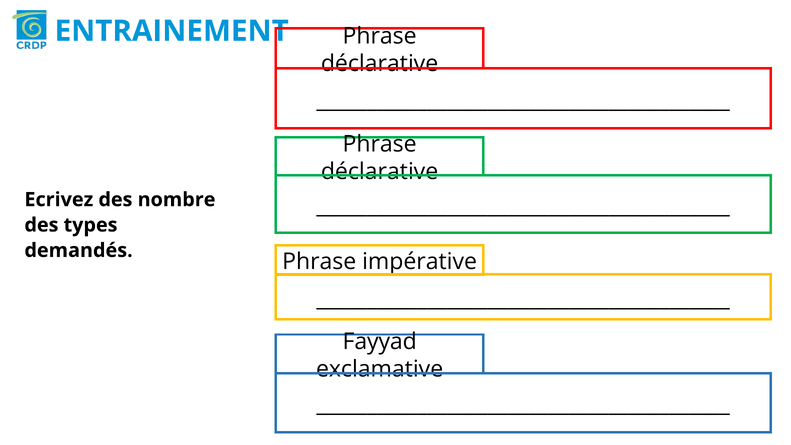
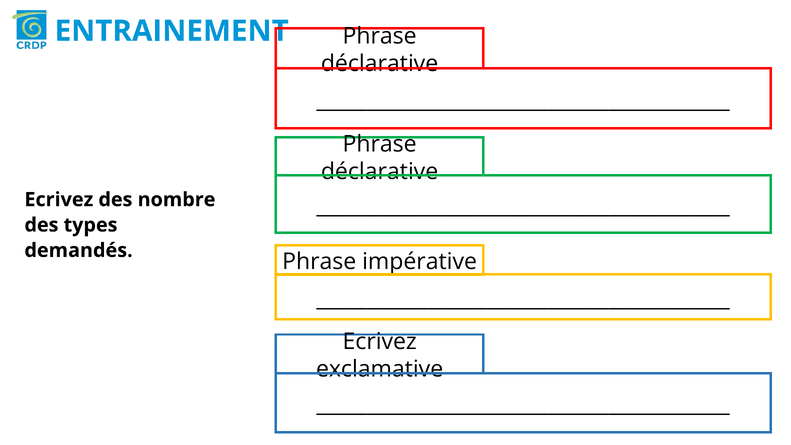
Fayyad at (380, 342): Fayyad -> Ecrivez
